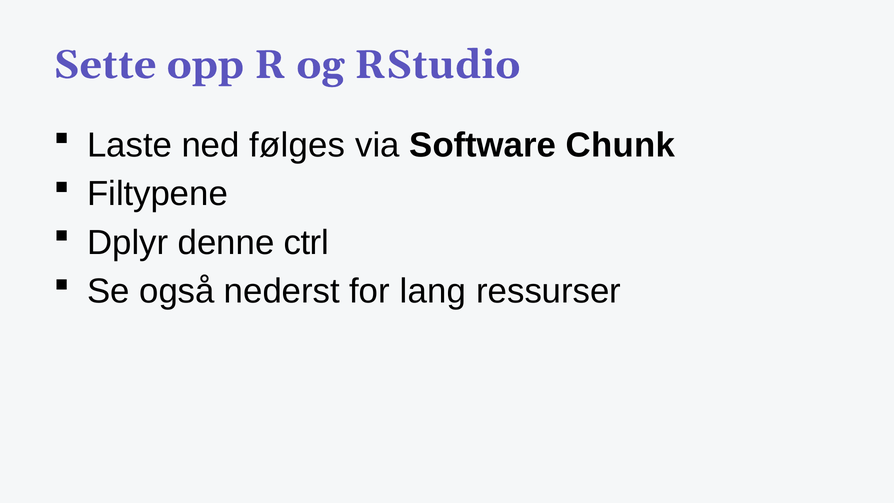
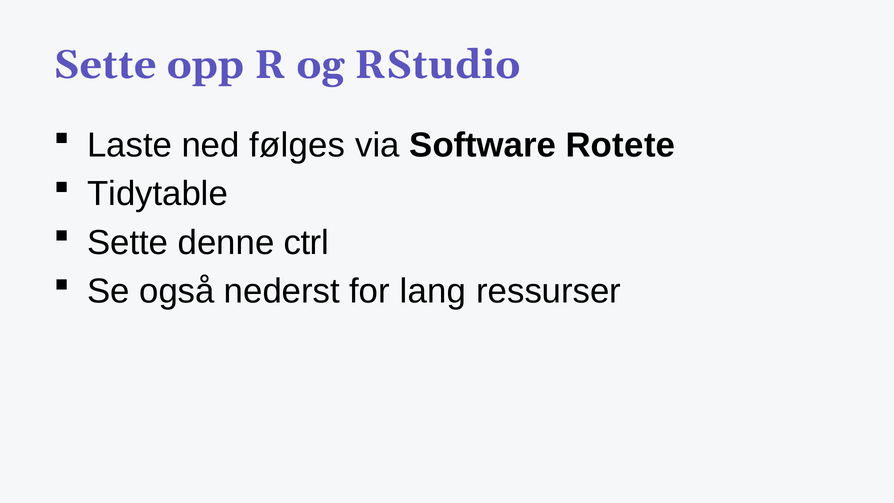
Chunk: Chunk -> Rotete
Filtypene: Filtypene -> Tidytable
Dplyr at (128, 243): Dplyr -> Sette
